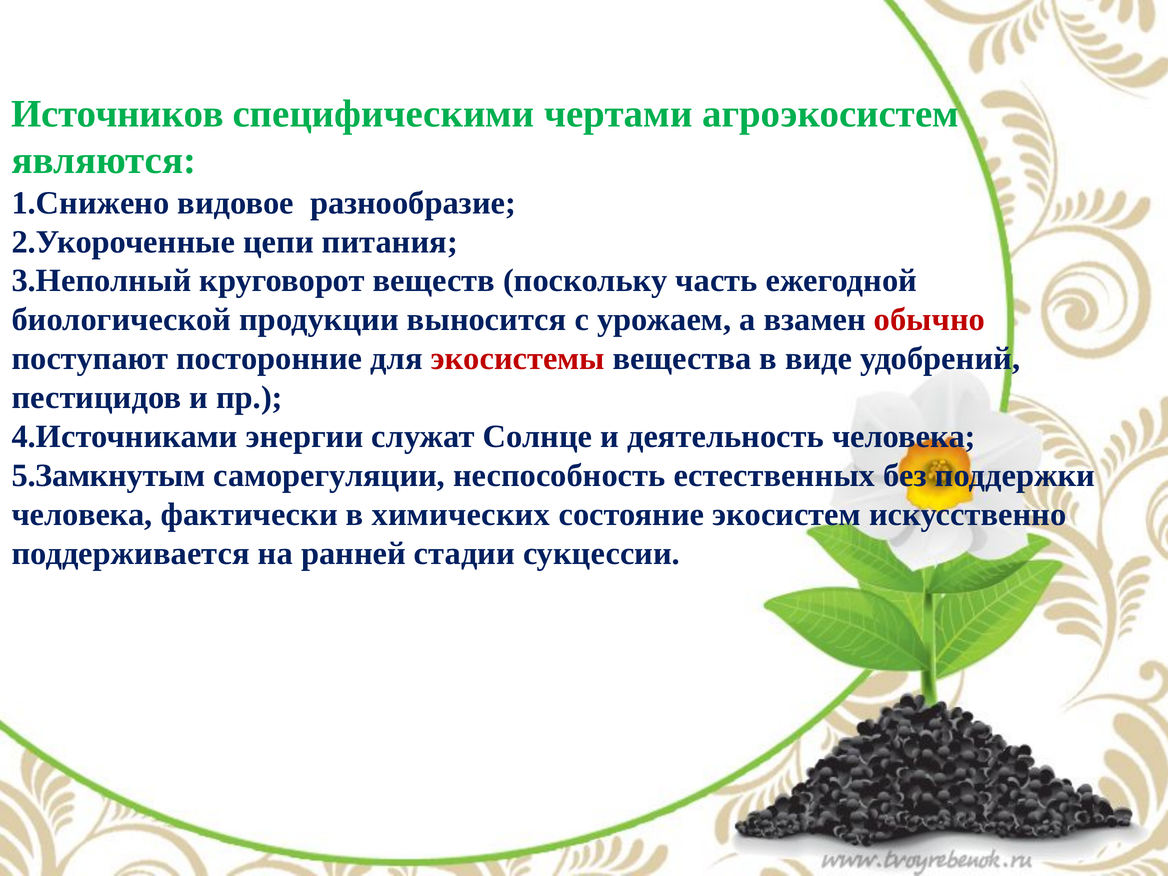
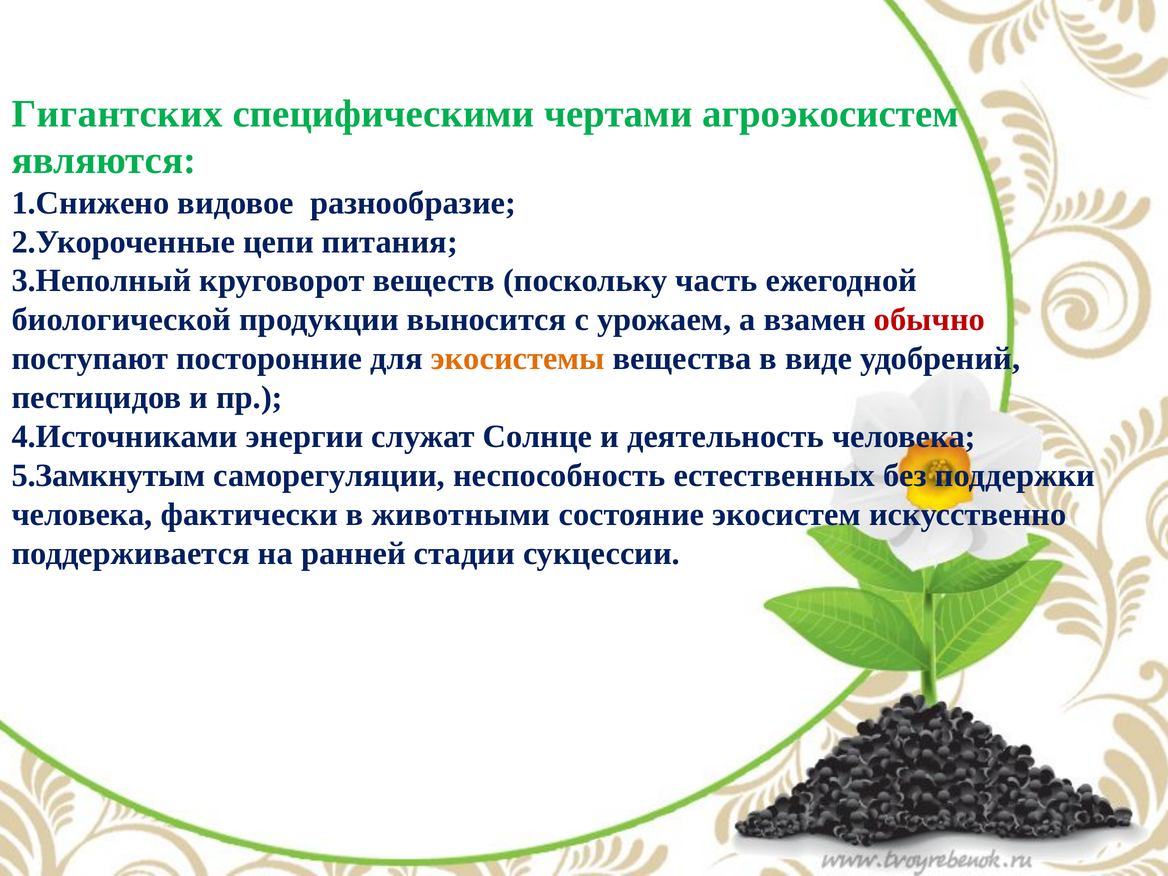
Источников: Источников -> Гигантских
экосистемы colour: red -> orange
химических: химических -> животными
